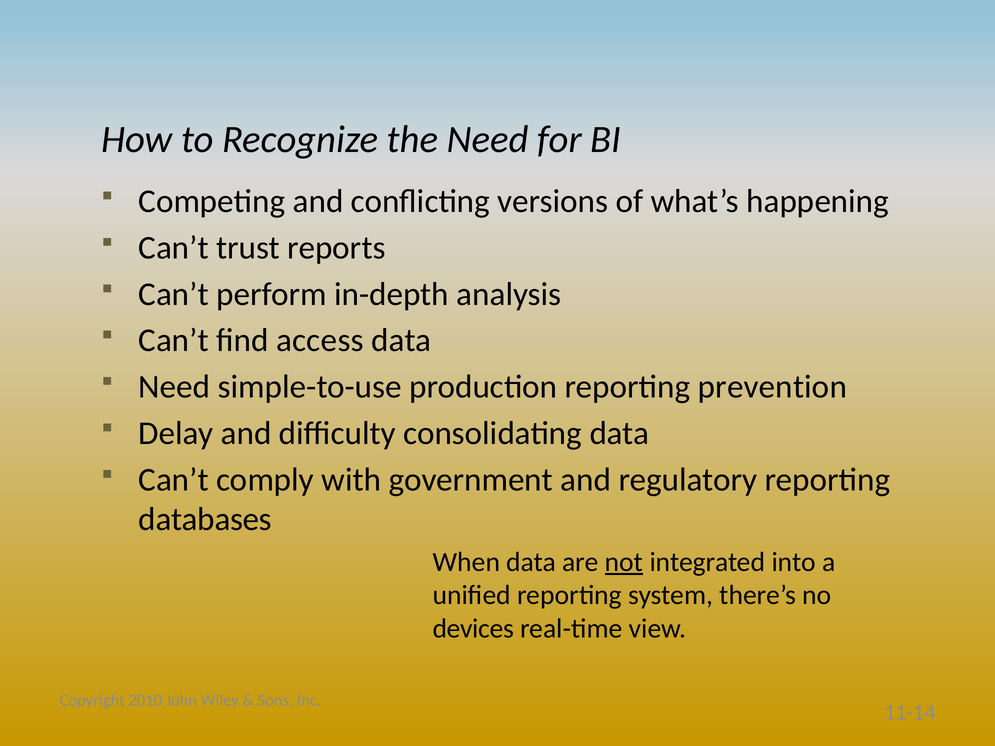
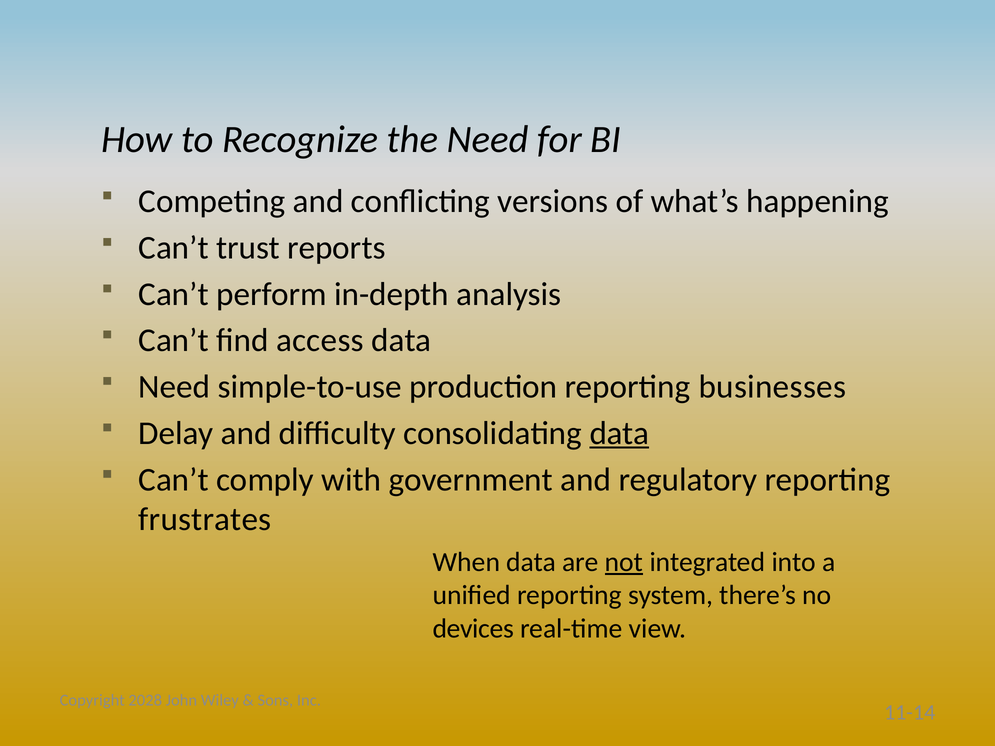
prevention: prevention -> businesses
data at (619, 433) underline: none -> present
databases: databases -> frustrates
2010: 2010 -> 2028
